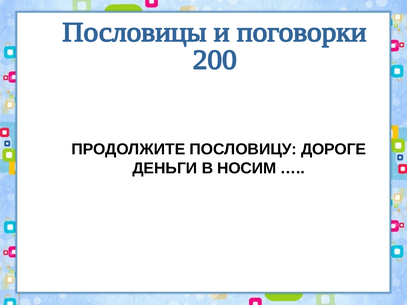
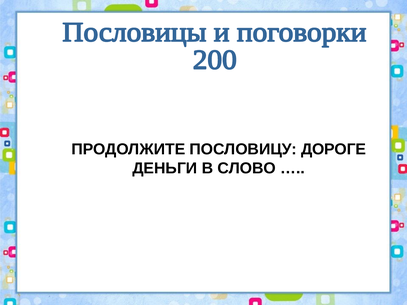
НОСИМ: НОСИМ -> СЛОВО
